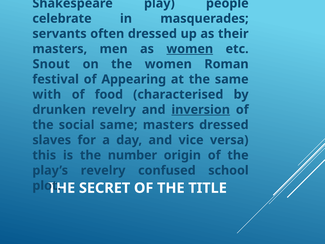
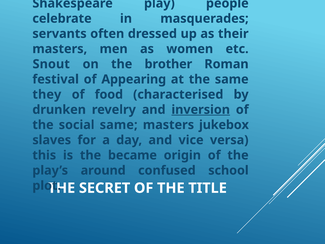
women at (190, 49) underline: present -> none
the women: women -> brother
with: with -> they
masters dressed: dressed -> jukebox
number: number -> became
play’s revelry: revelry -> around
